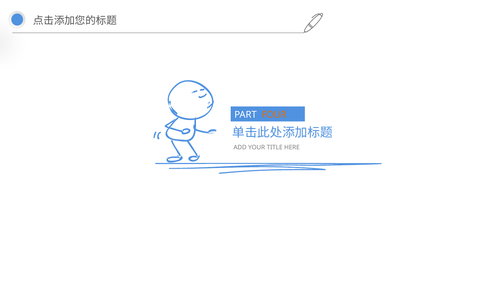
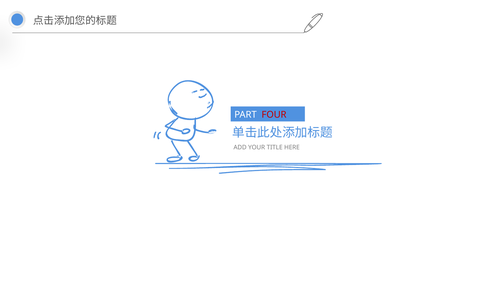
FOUR colour: orange -> red
